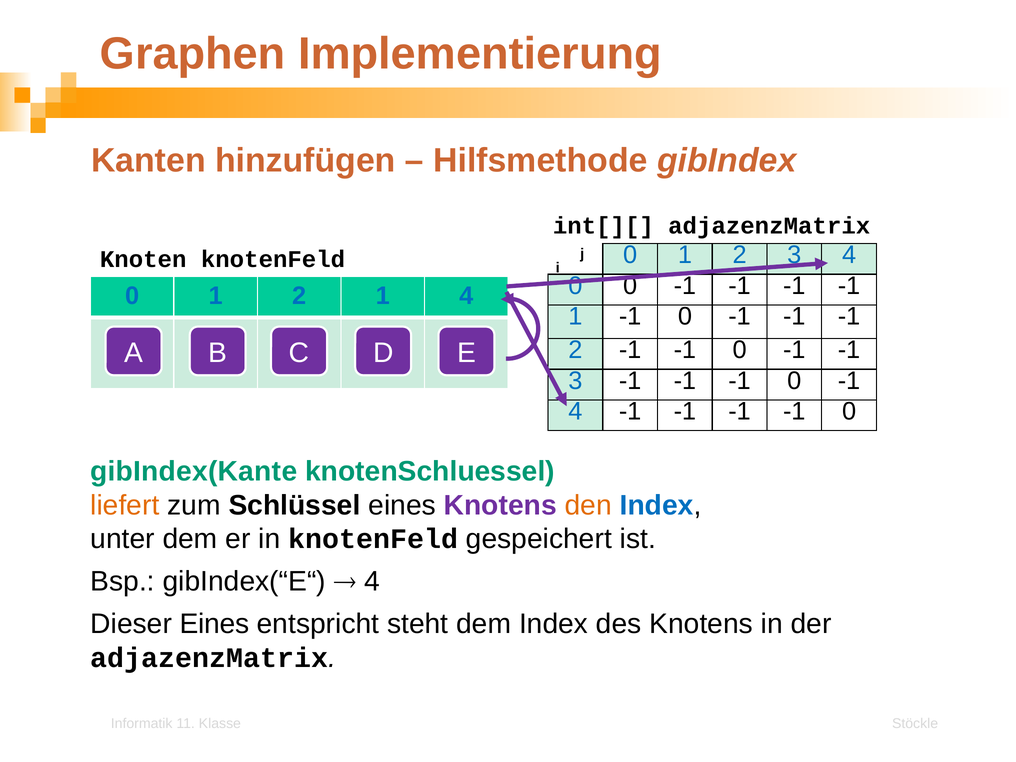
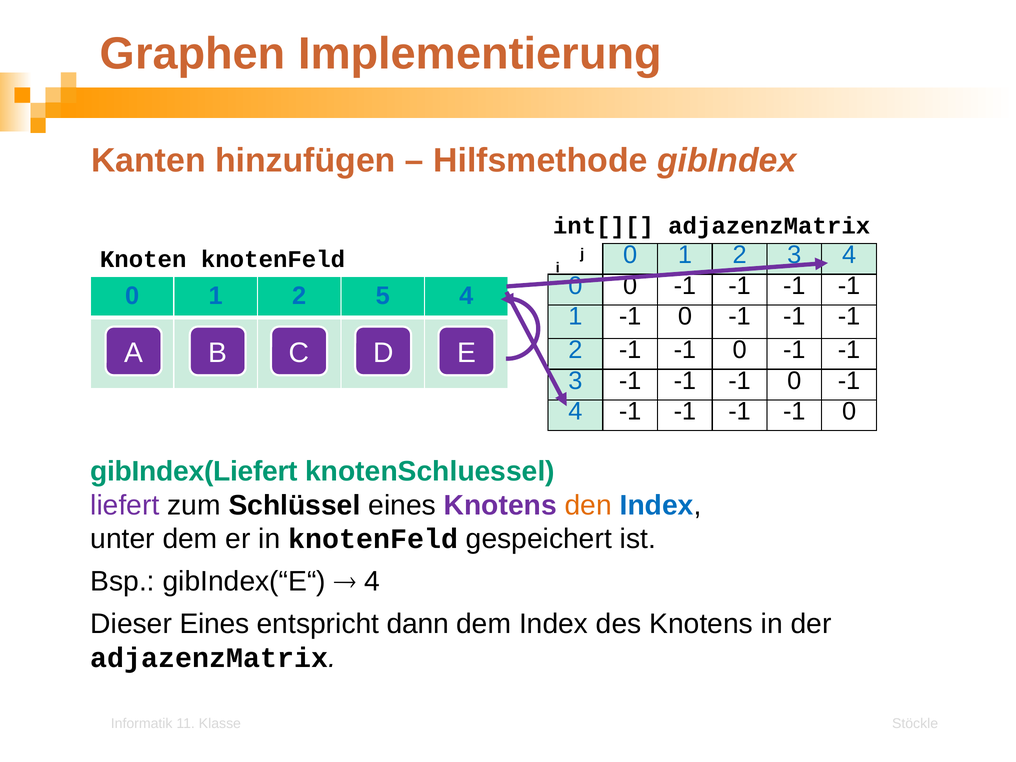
2 1: 1 -> 5
gibIndex(Kante: gibIndex(Kante -> gibIndex(Liefert
liefert colour: orange -> purple
steht: steht -> dann
